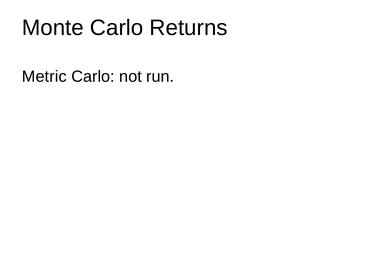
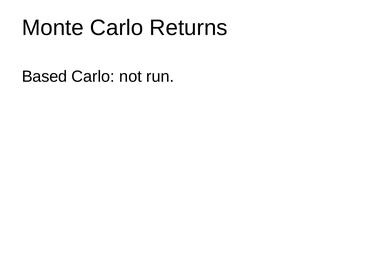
Metric: Metric -> Based
